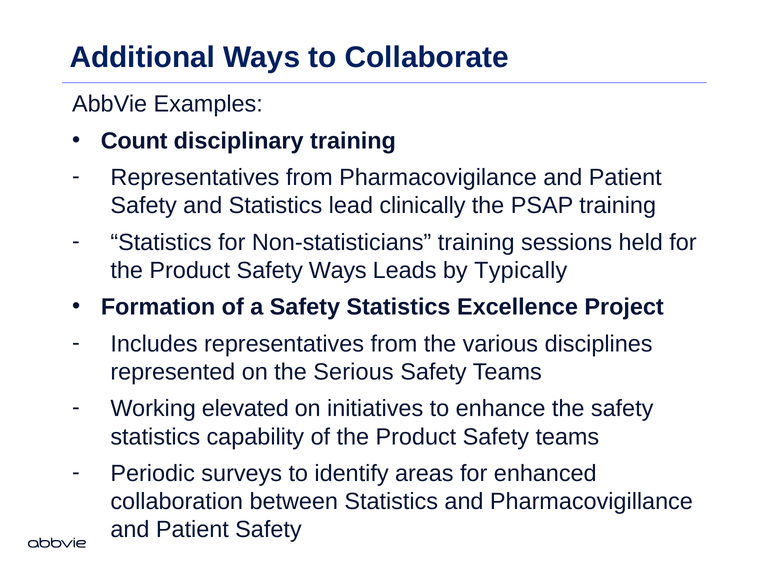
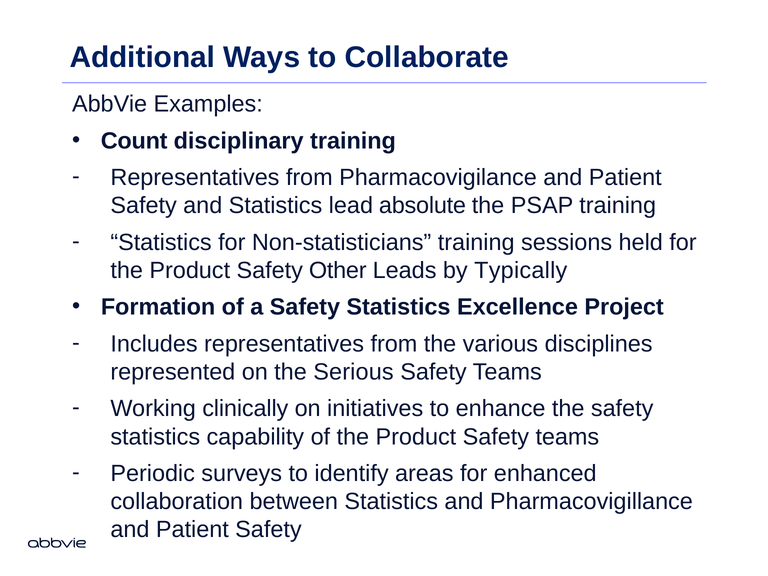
clinically: clinically -> absolute
Safety Ways: Ways -> Other
elevated: elevated -> clinically
